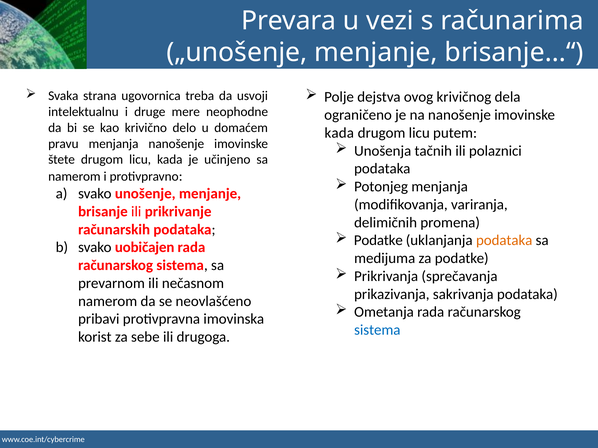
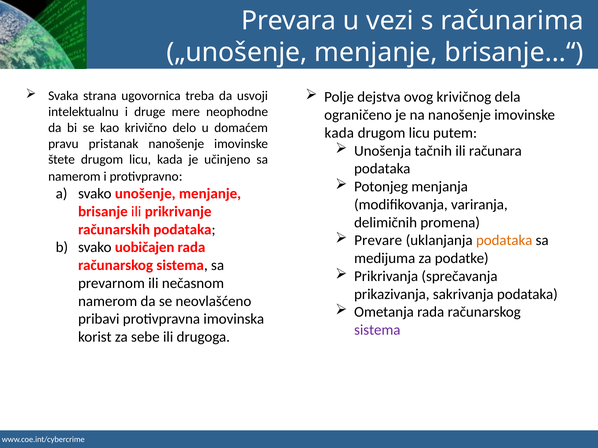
pravu menjanja: menjanja -> pristanak
polaznici: polaznici -> računara
Podatke at (378, 241): Podatke -> Prevare
sistema at (377, 330) colour: blue -> purple
